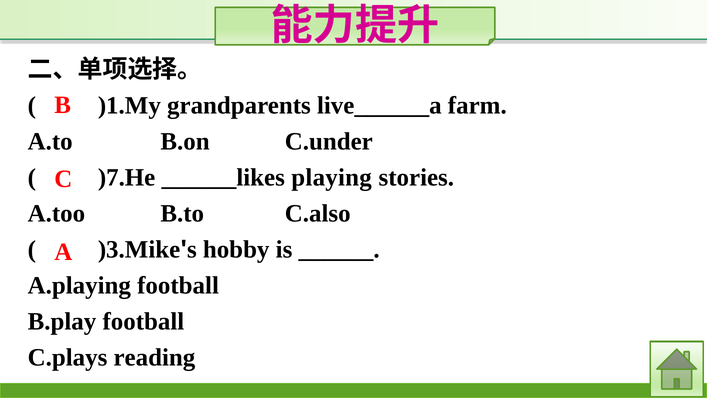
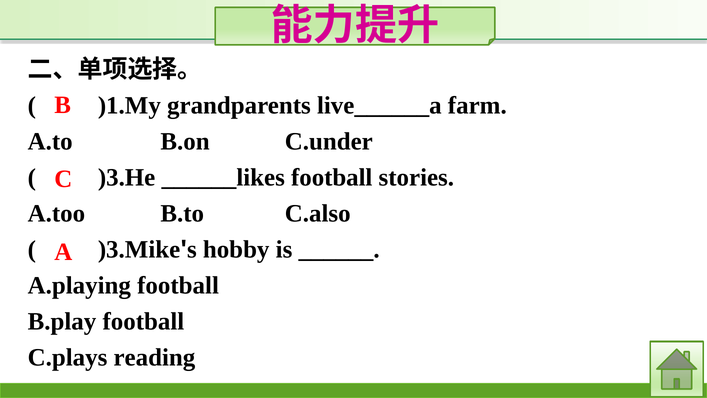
)7.He: )7.He -> )3.He
______likes playing: playing -> football
